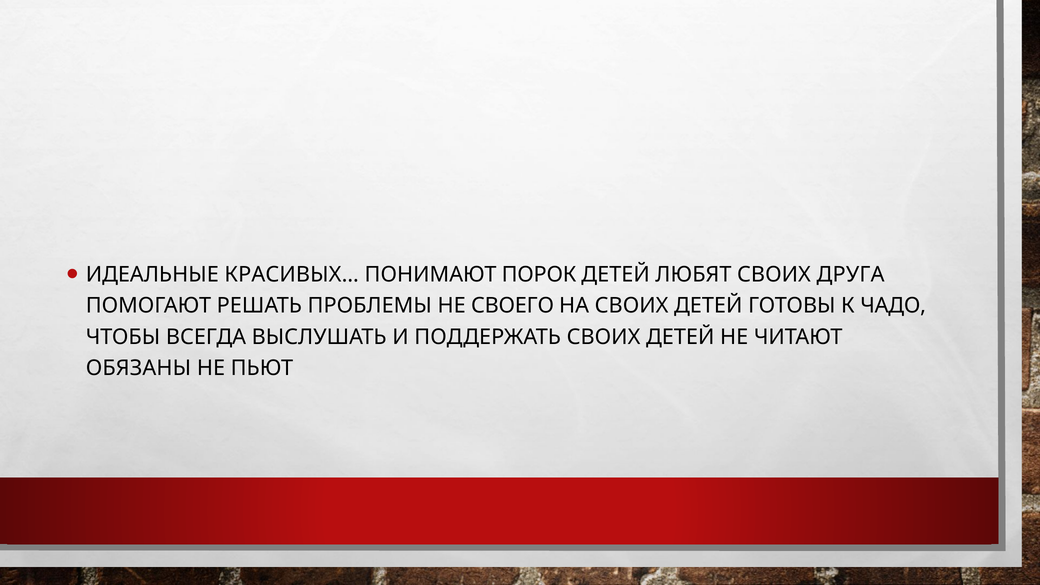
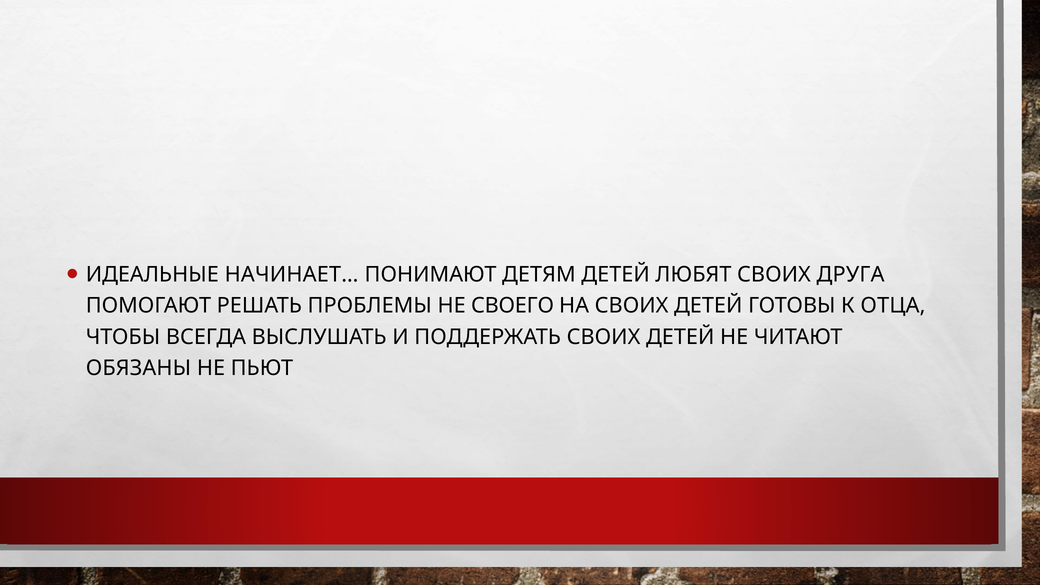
КРАСИВЫХ…: КРАСИВЫХ… -> НАЧИНАЕТ…
ПОРОК: ПОРОК -> ДЕТЯМ
ЧАДО: ЧАДО -> ОТЦА
